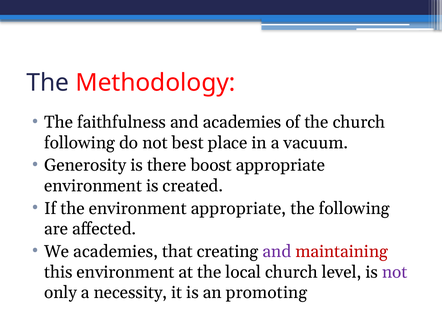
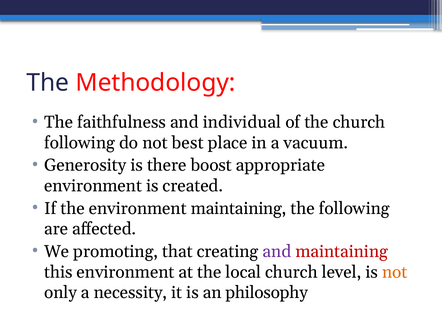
and academies: academies -> individual
environment appropriate: appropriate -> maintaining
We academies: academies -> promoting
not at (395, 272) colour: purple -> orange
promoting: promoting -> philosophy
